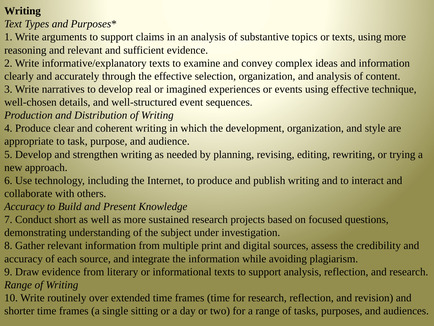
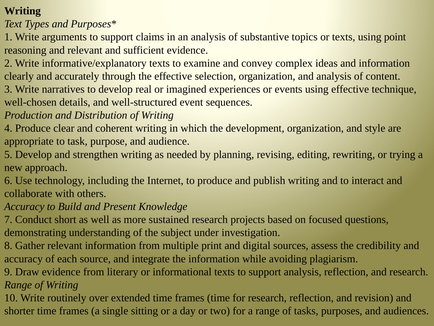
using more: more -> point
